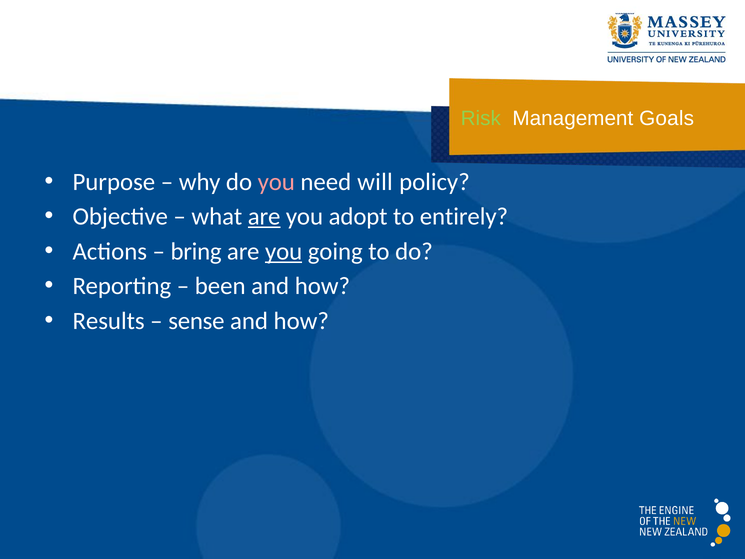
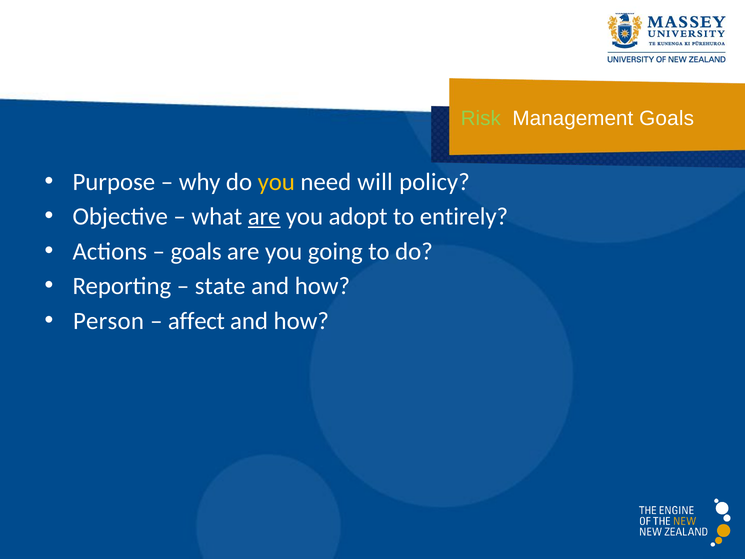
you at (276, 182) colour: pink -> yellow
bring at (196, 251): bring -> goals
you at (284, 251) underline: present -> none
been: been -> state
Results: Results -> Person
sense: sense -> affect
